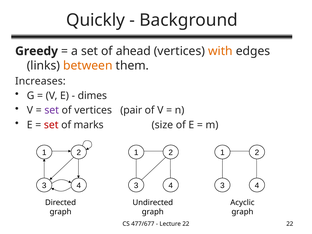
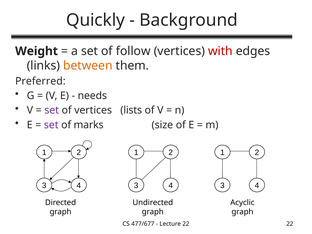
Greedy: Greedy -> Weight
ahead: ahead -> follow
with colour: orange -> red
Increases: Increases -> Preferred
dimes: dimes -> needs
pair: pair -> lists
set at (51, 125) colour: red -> purple
